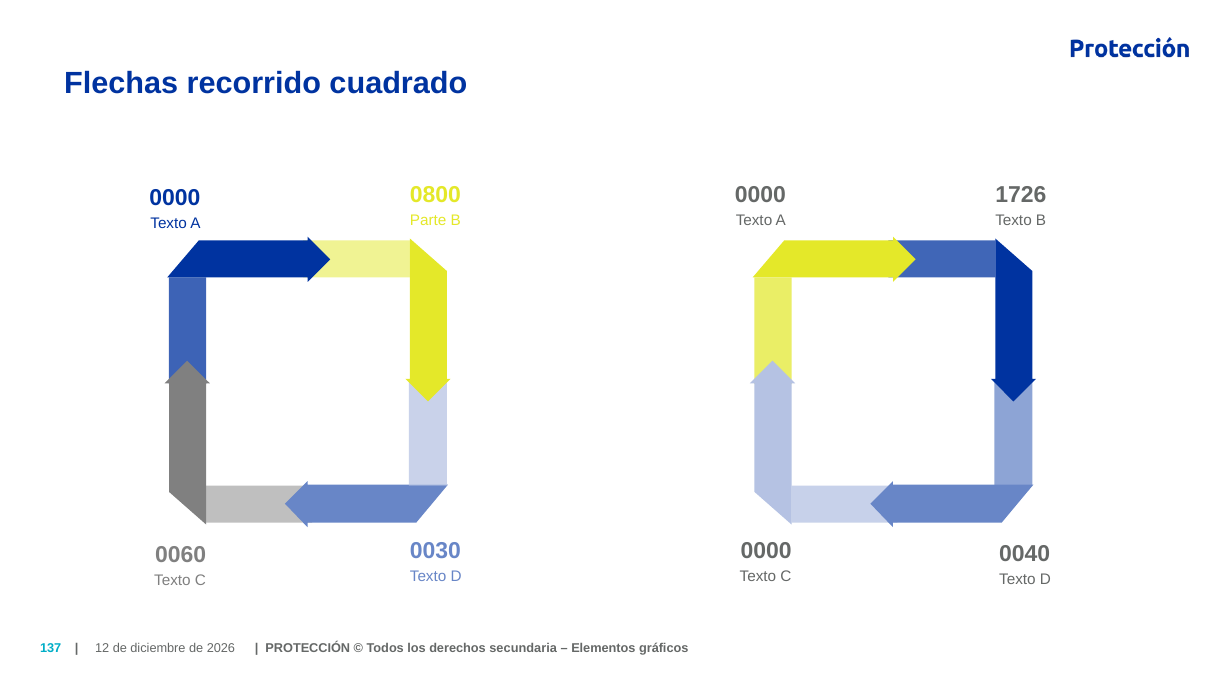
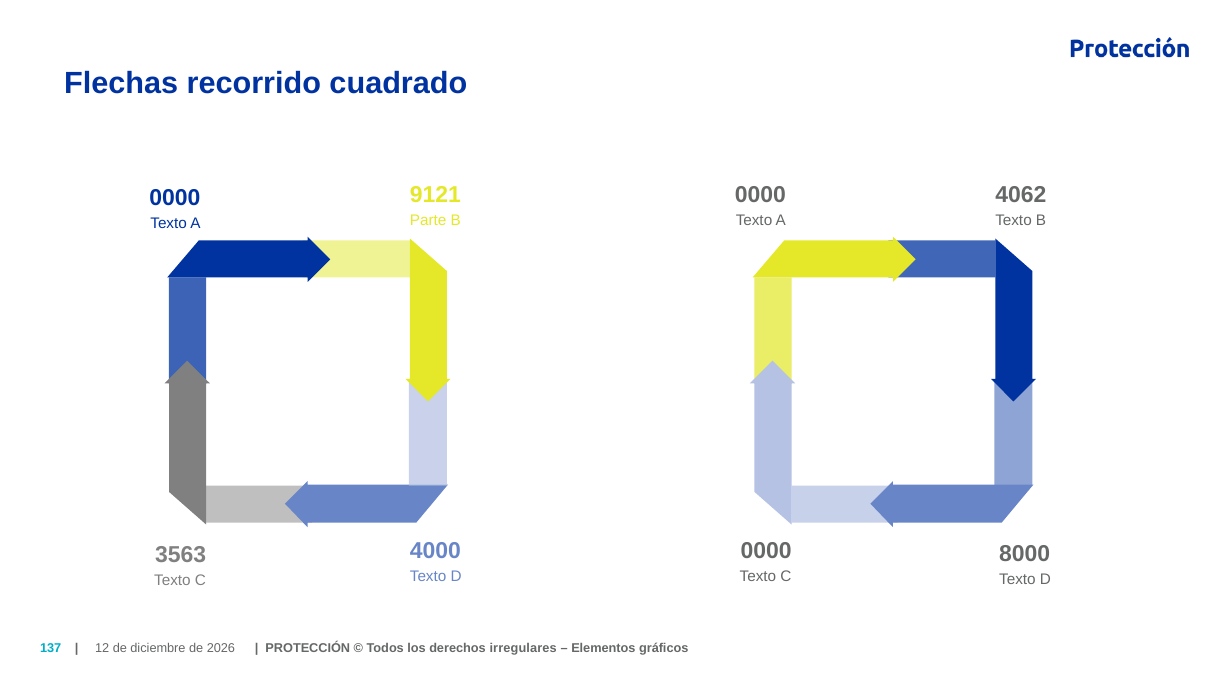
0800: 0800 -> 9121
1726: 1726 -> 4062
0030: 0030 -> 4000
0040: 0040 -> 8000
0060: 0060 -> 3563
secundaria: secundaria -> irregulares
